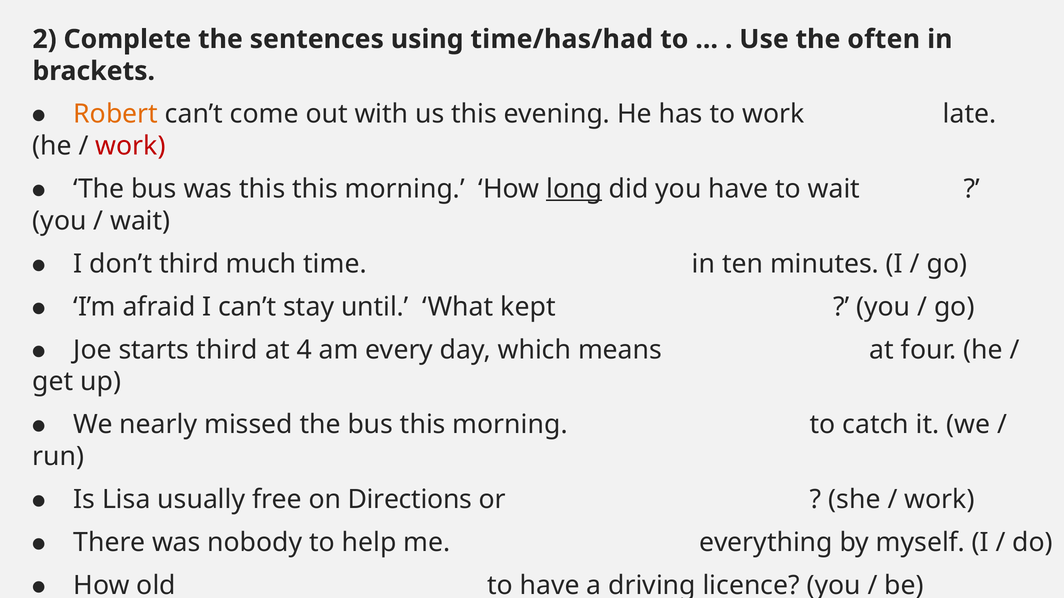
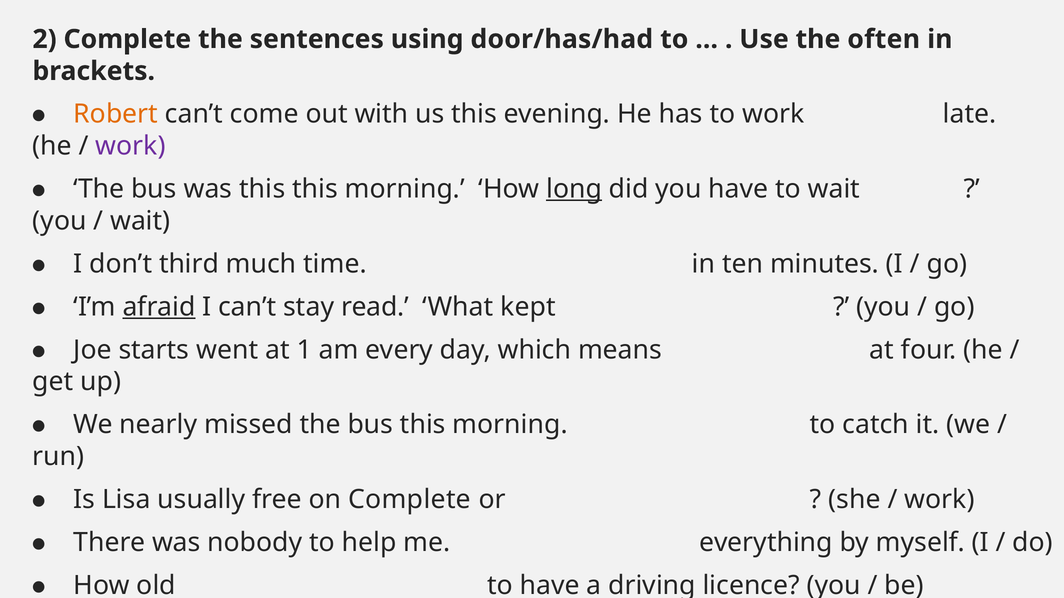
time/has/had: time/has/had -> door/has/had
work at (131, 146) colour: red -> purple
afraid underline: none -> present
until: until -> read
starts third: third -> went
4: 4 -> 1
on Directions: Directions -> Complete
